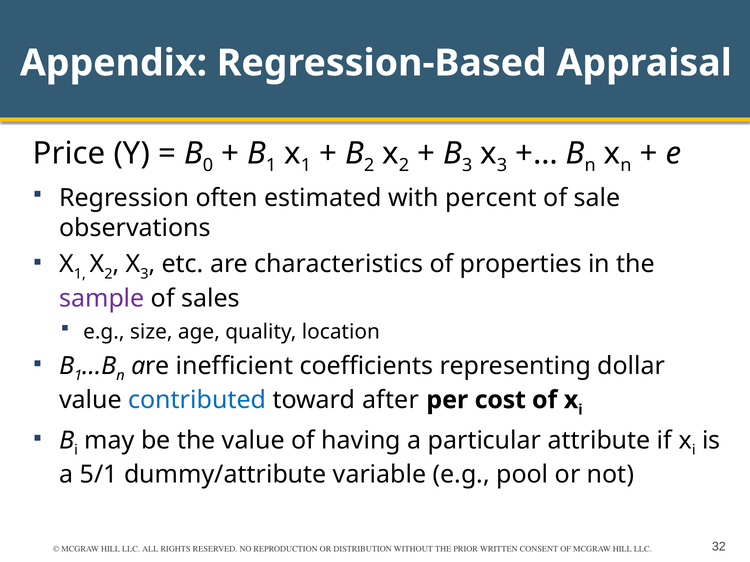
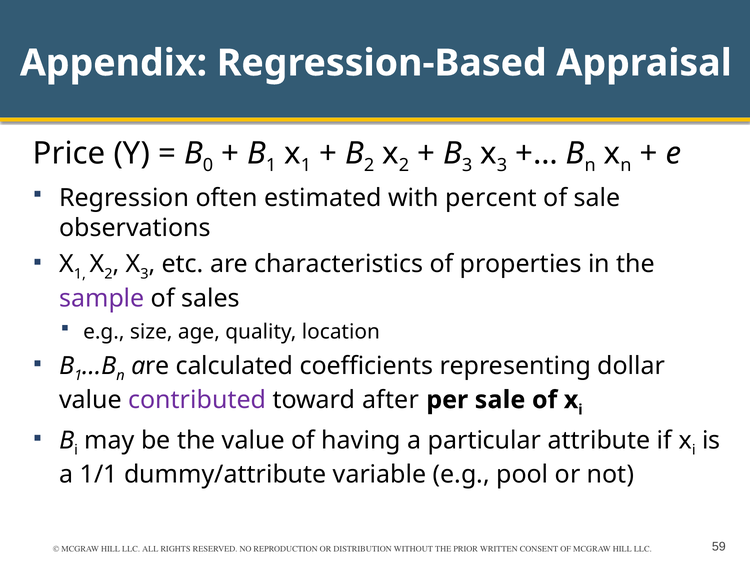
inefficient: inefficient -> calculated
contributed colour: blue -> purple
per cost: cost -> sale
5/1: 5/1 -> 1/1
32: 32 -> 59
